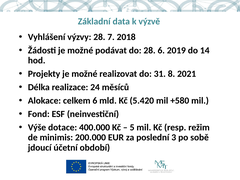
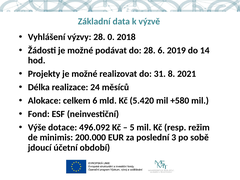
7: 7 -> 0
400.000: 400.000 -> 496.092
